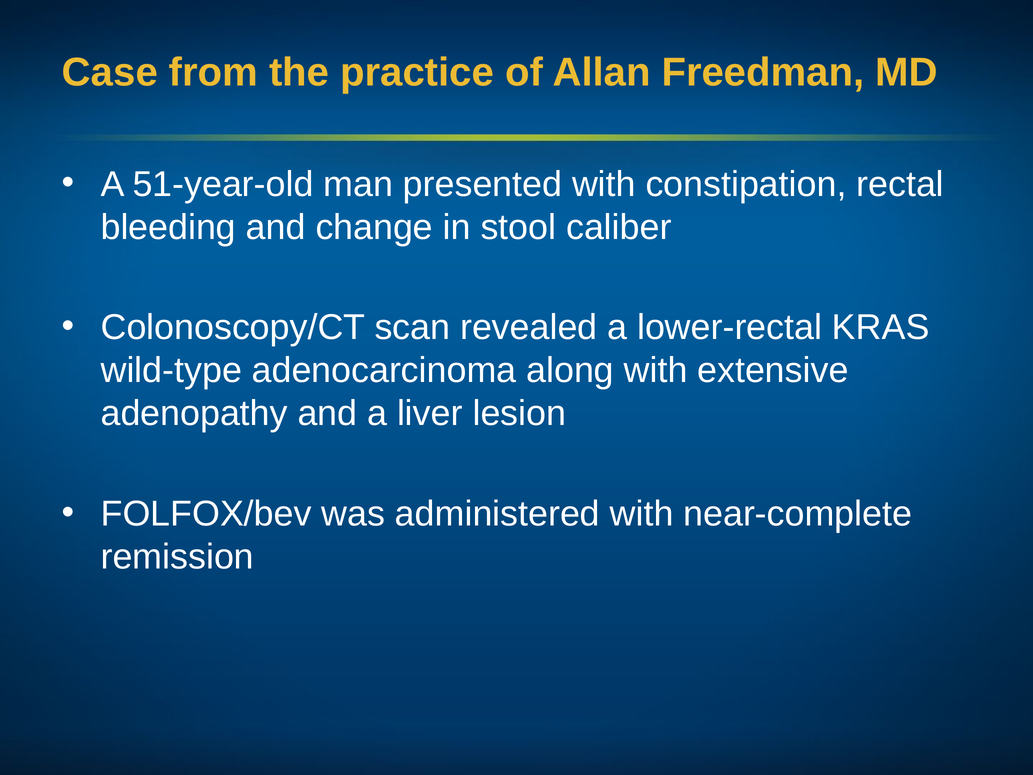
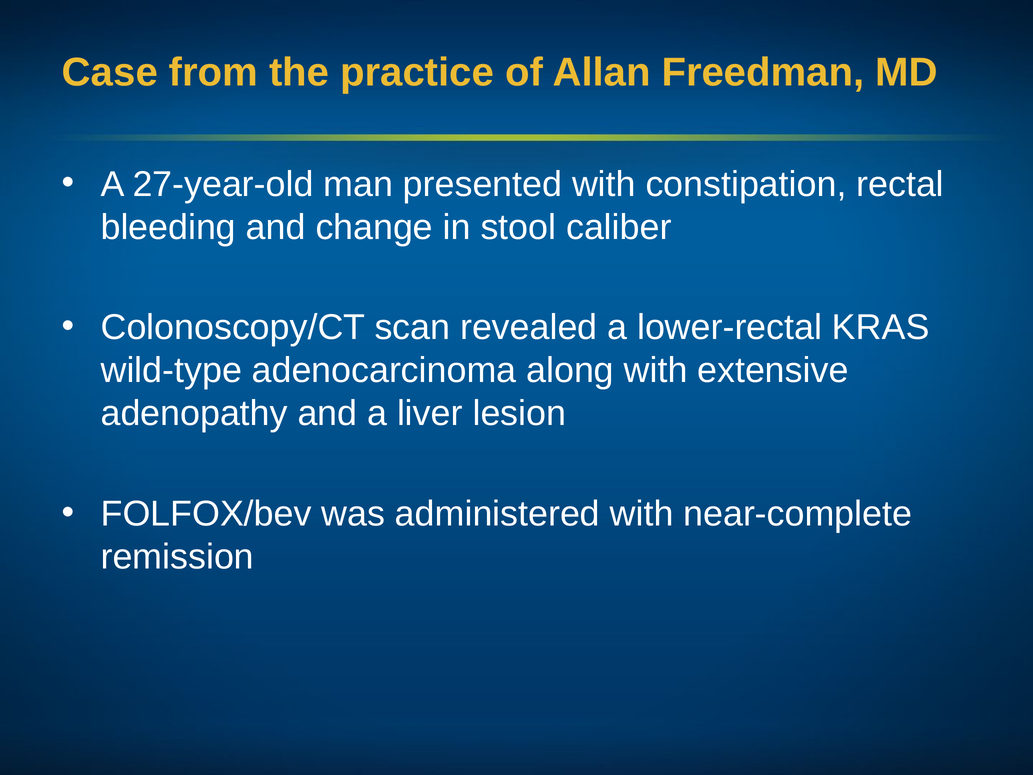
51-year-old: 51-year-old -> 27-year-old
